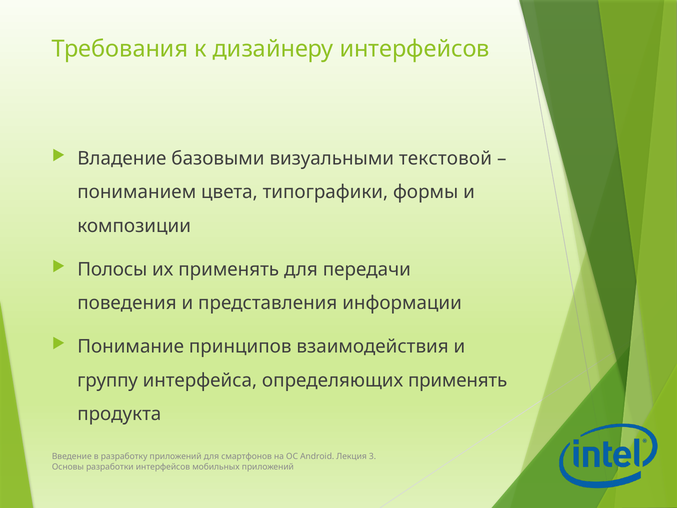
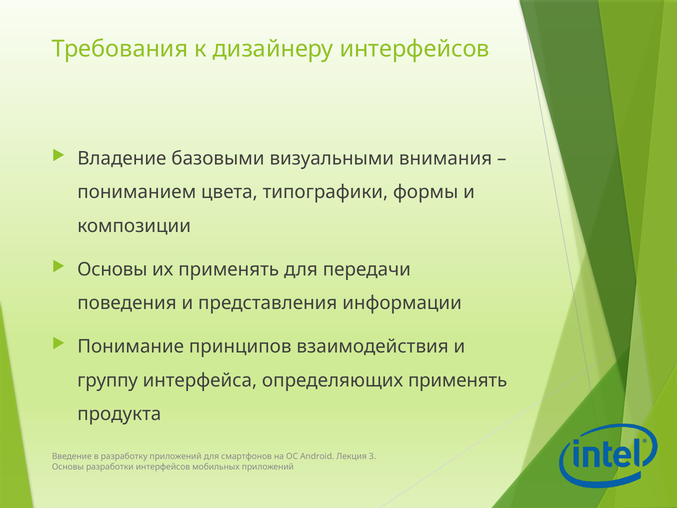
текстовой: текстовой -> внимания
Полосы at (112, 269): Полосы -> Основы
